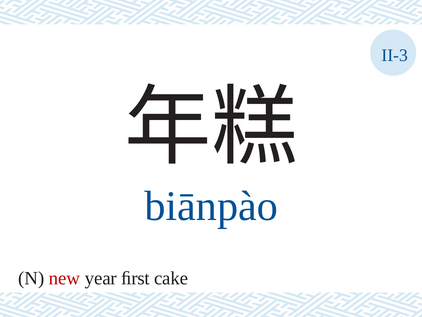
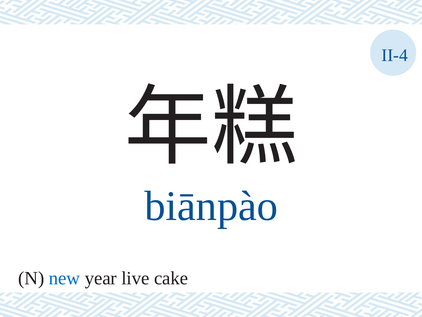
II-3: II-3 -> II-4
new colour: red -> blue
ﬁrst: ﬁrst -> live
